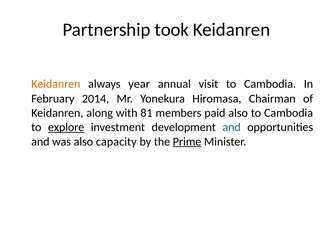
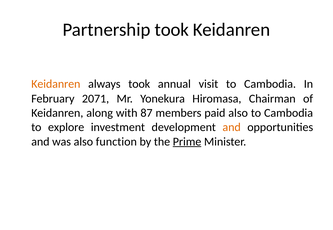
always year: year -> took
2014: 2014 -> 2071
81: 81 -> 87
explore underline: present -> none
and at (232, 128) colour: blue -> orange
capacity: capacity -> function
